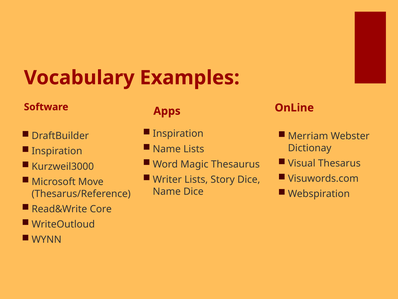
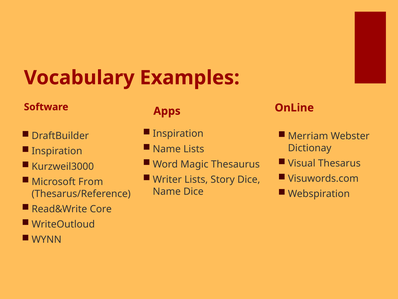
Move: Move -> From
